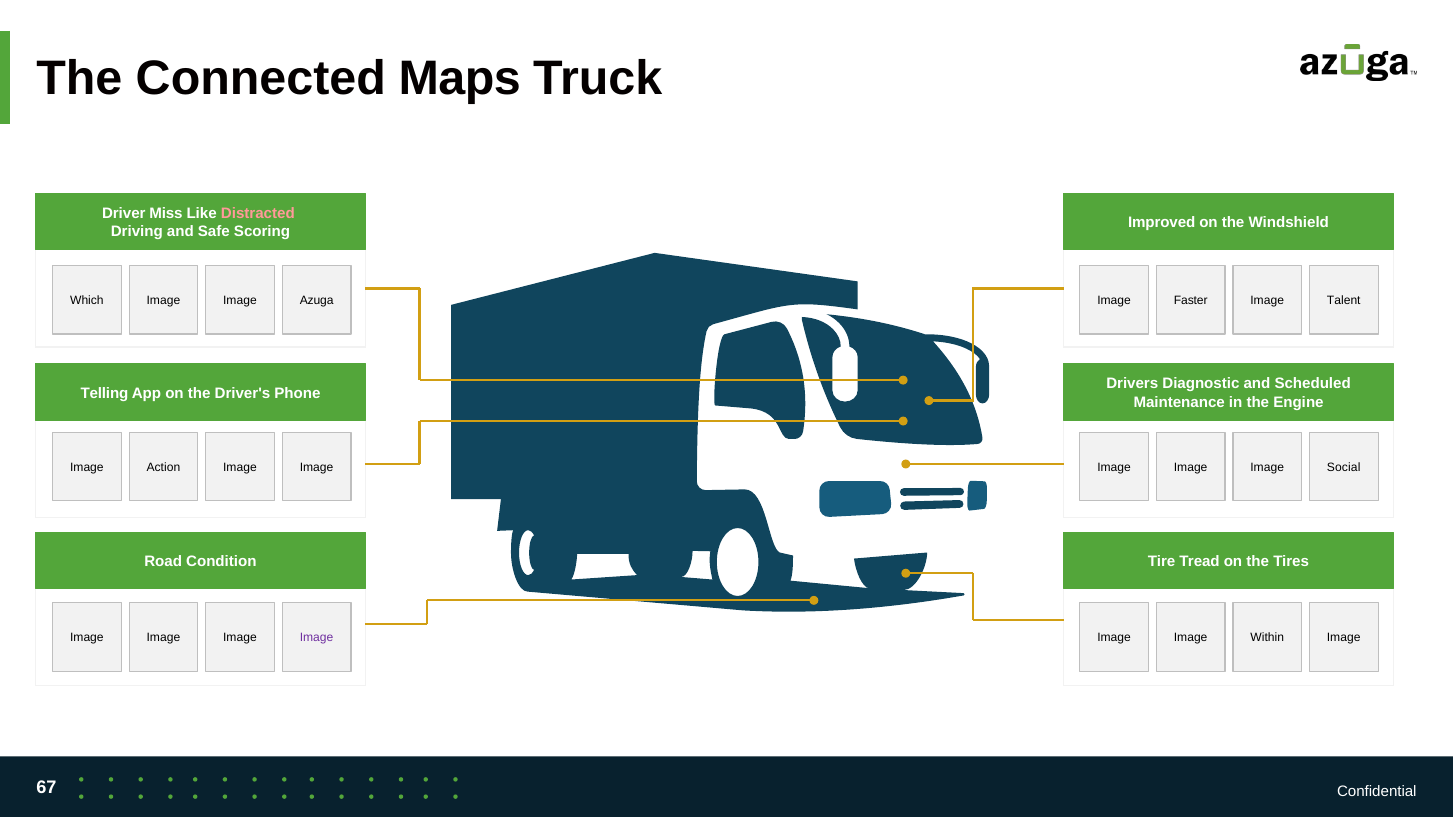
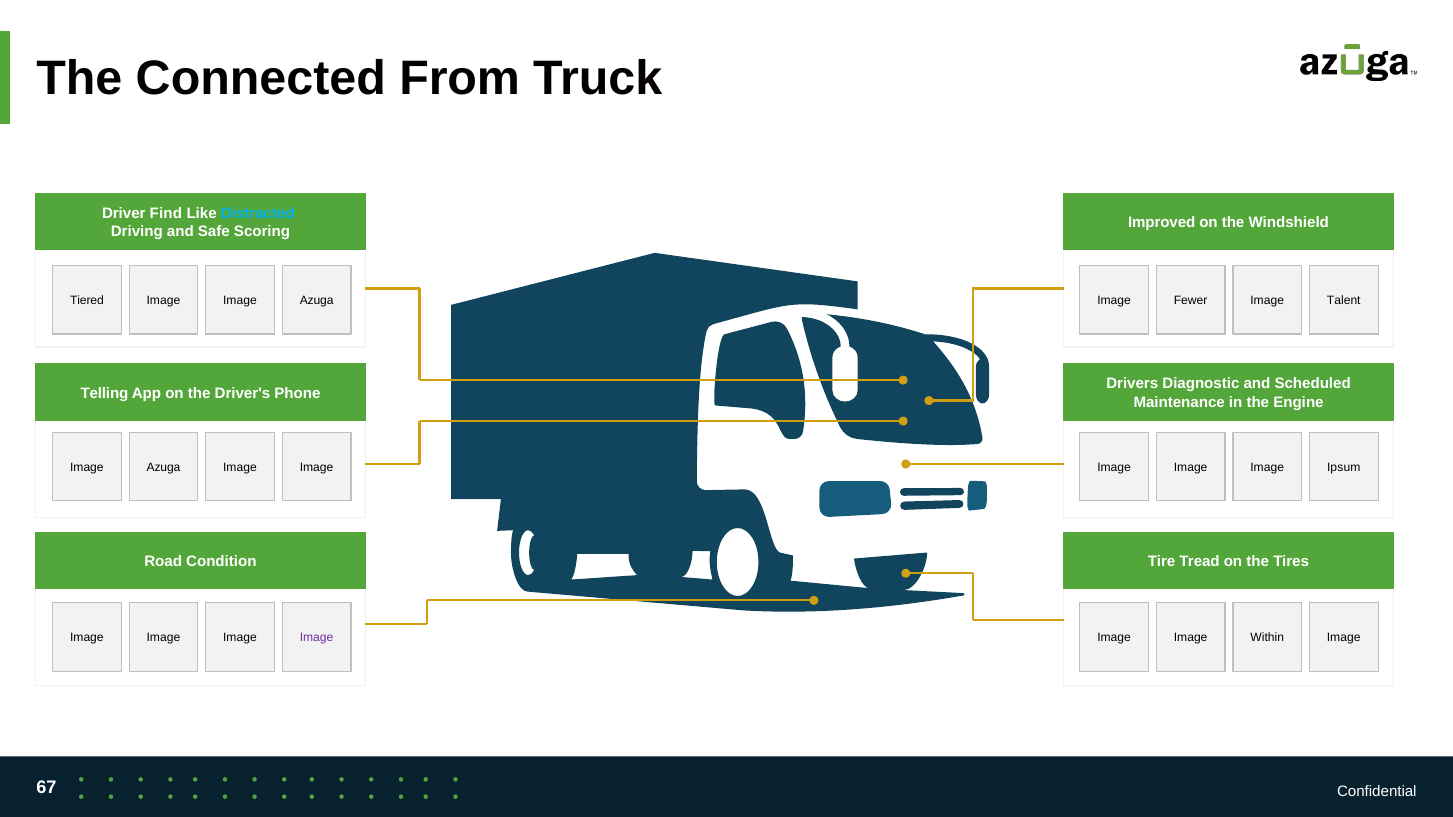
Maps: Maps -> From
Miss: Miss -> Find
Distracted colour: pink -> light blue
Which: Which -> Tiered
Faster: Faster -> Fewer
Action at (163, 468): Action -> Azuga
Social: Social -> Ipsum
